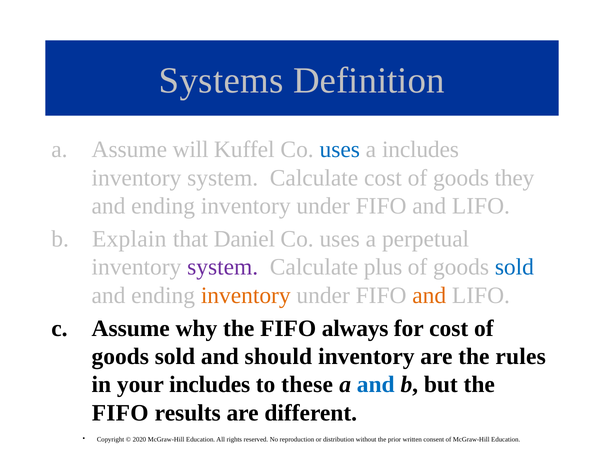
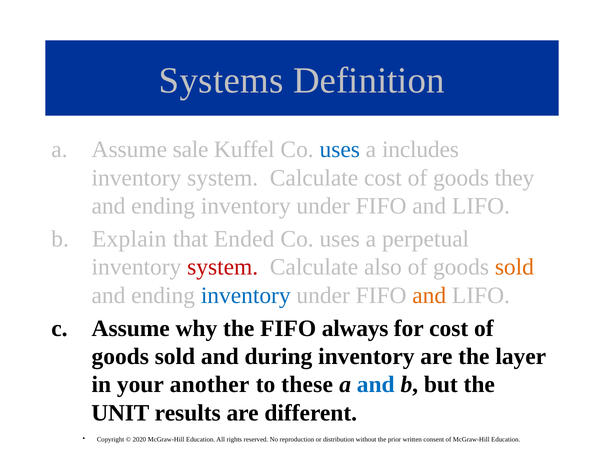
will: will -> sale
Daniel: Daniel -> Ended
system at (223, 267) colour: purple -> red
plus: plus -> also
sold at (514, 267) colour: blue -> orange
inventory at (246, 295) colour: orange -> blue
should: should -> during
rules: rules -> layer
your includes: includes -> another
FIFO at (120, 413): FIFO -> UNIT
